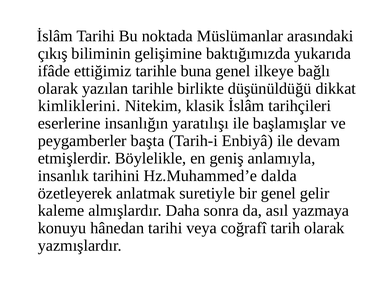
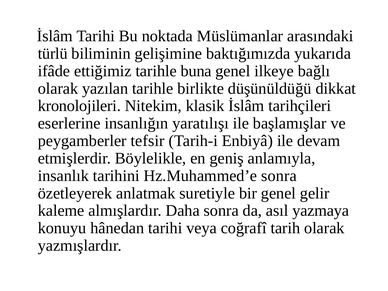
çıkış: çıkış -> türlü
kimliklerini: kimliklerini -> kronolojileri
başta: başta -> tefsir
Hz.Muhammed’e dalda: dalda -> sonra
